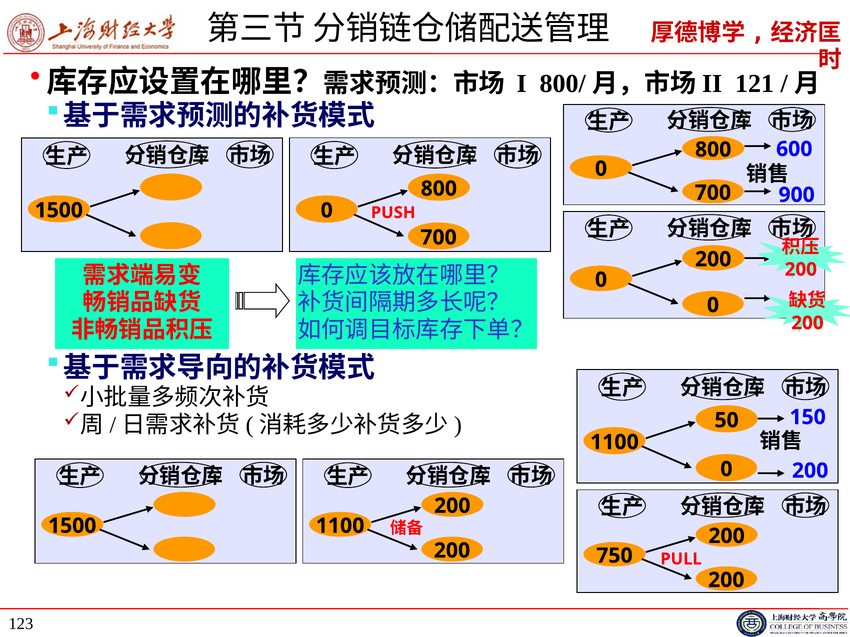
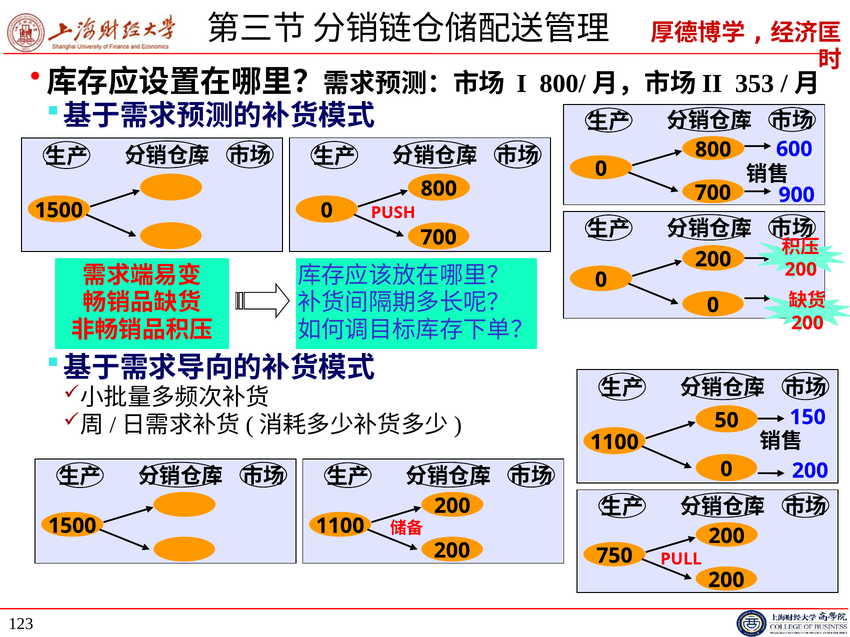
121: 121 -> 353
